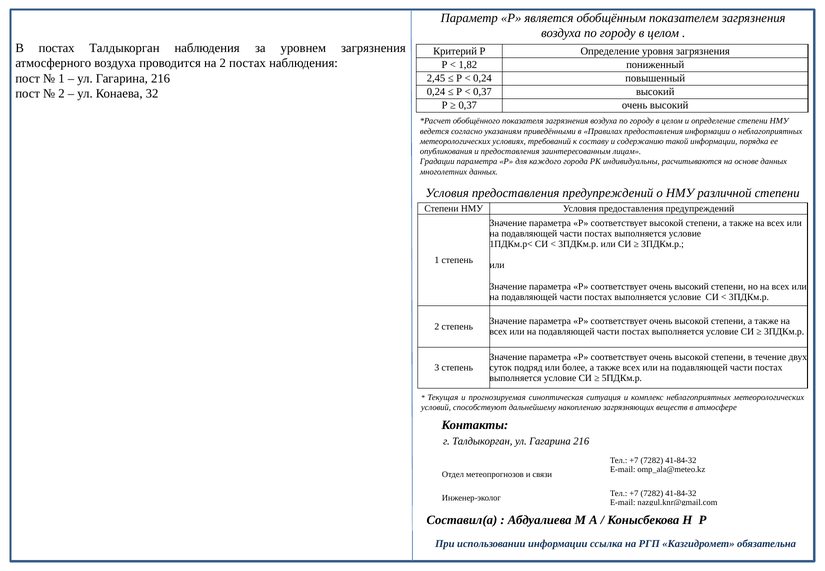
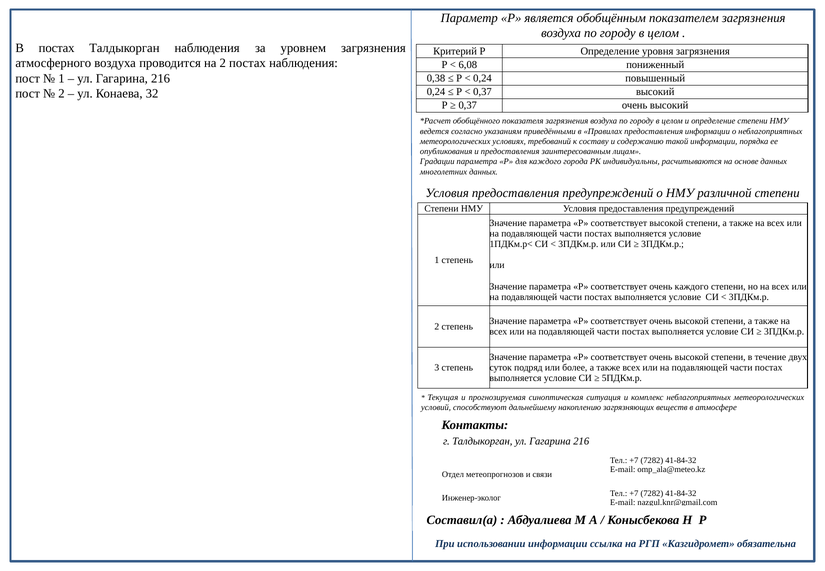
1,82: 1,82 -> 6,08
2,45: 2,45 -> 0,38
соответствует очень высокий: высокий -> каждого
